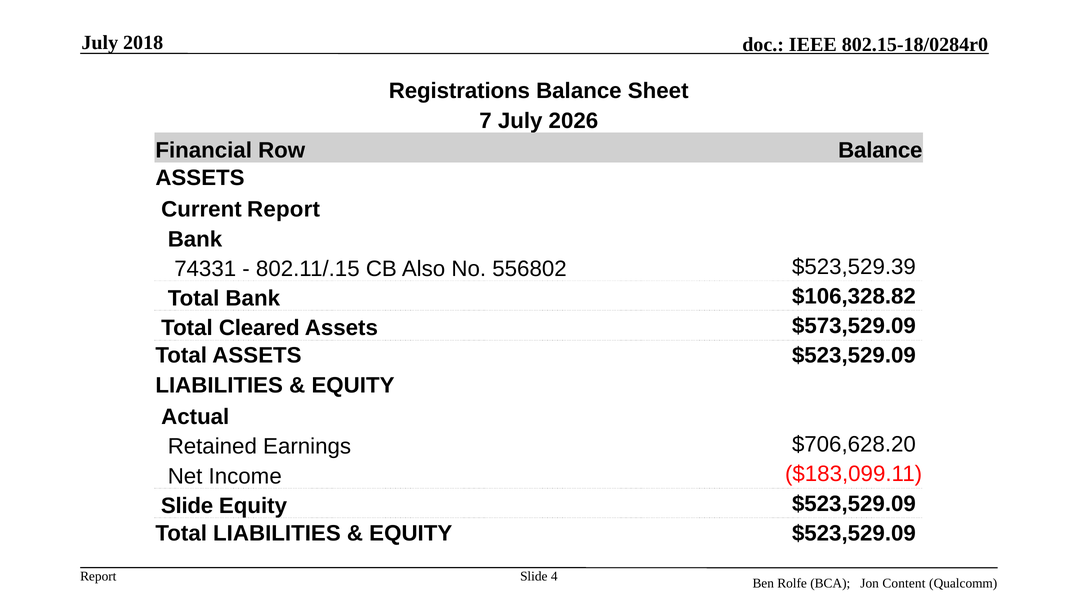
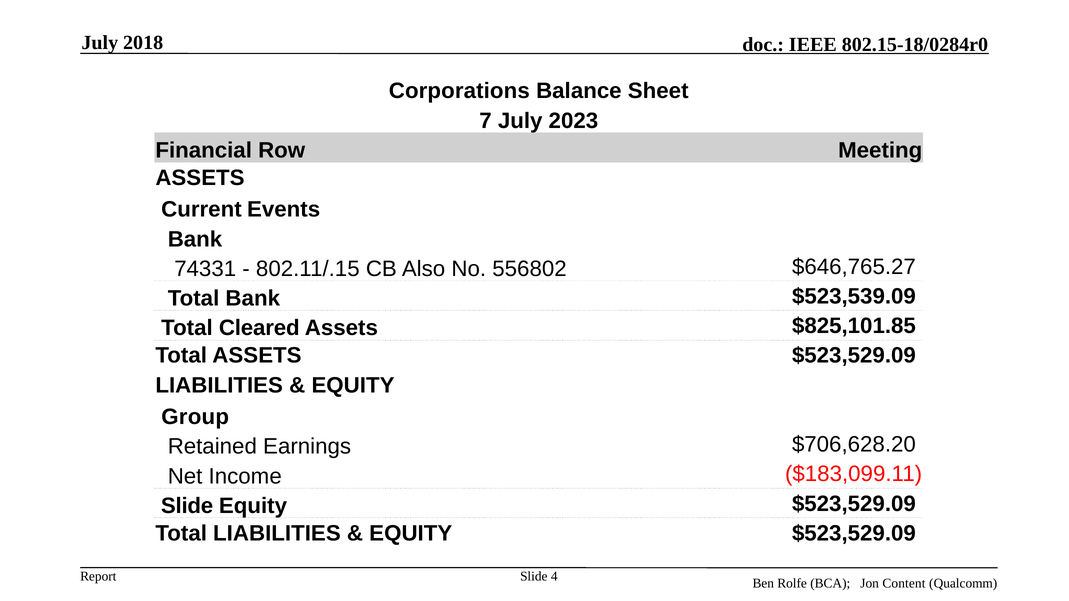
Registrations: Registrations -> Corporations
2026: 2026 -> 2023
Row Balance: Balance -> Meeting
Current Report: Report -> Events
$523,529.39: $523,529.39 -> $646,765.27
$106,328.82: $106,328.82 -> $523,539.09
$573,529.09: $573,529.09 -> $825,101.85
Actual: Actual -> Group
